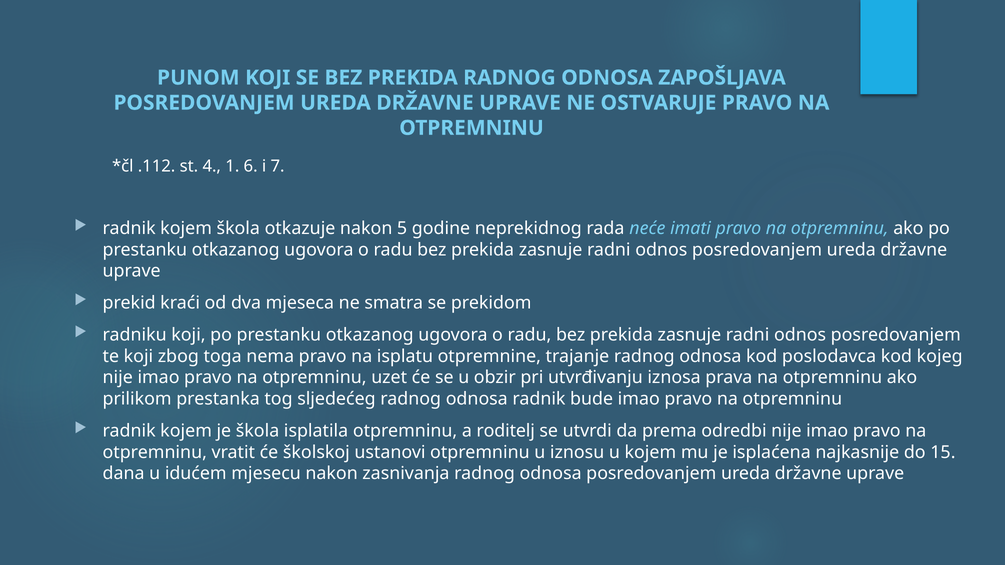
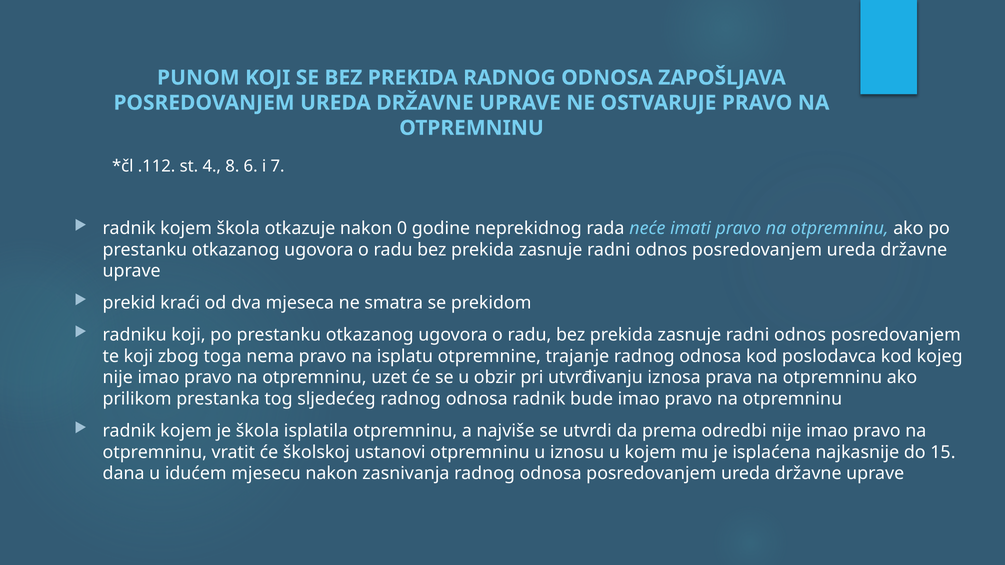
1: 1 -> 8
5: 5 -> 0
roditelj: roditelj -> najviše
